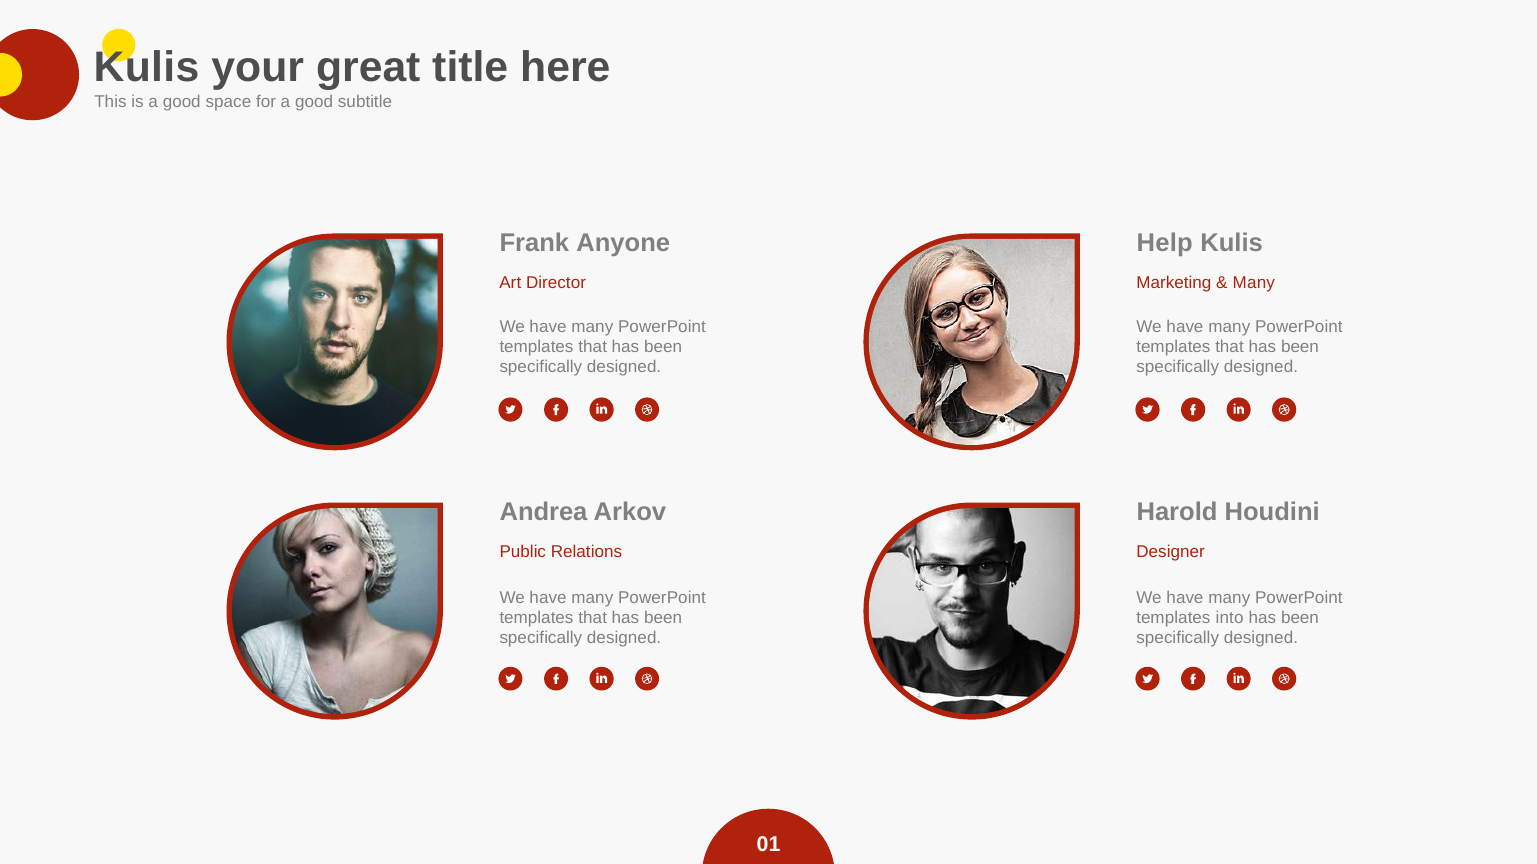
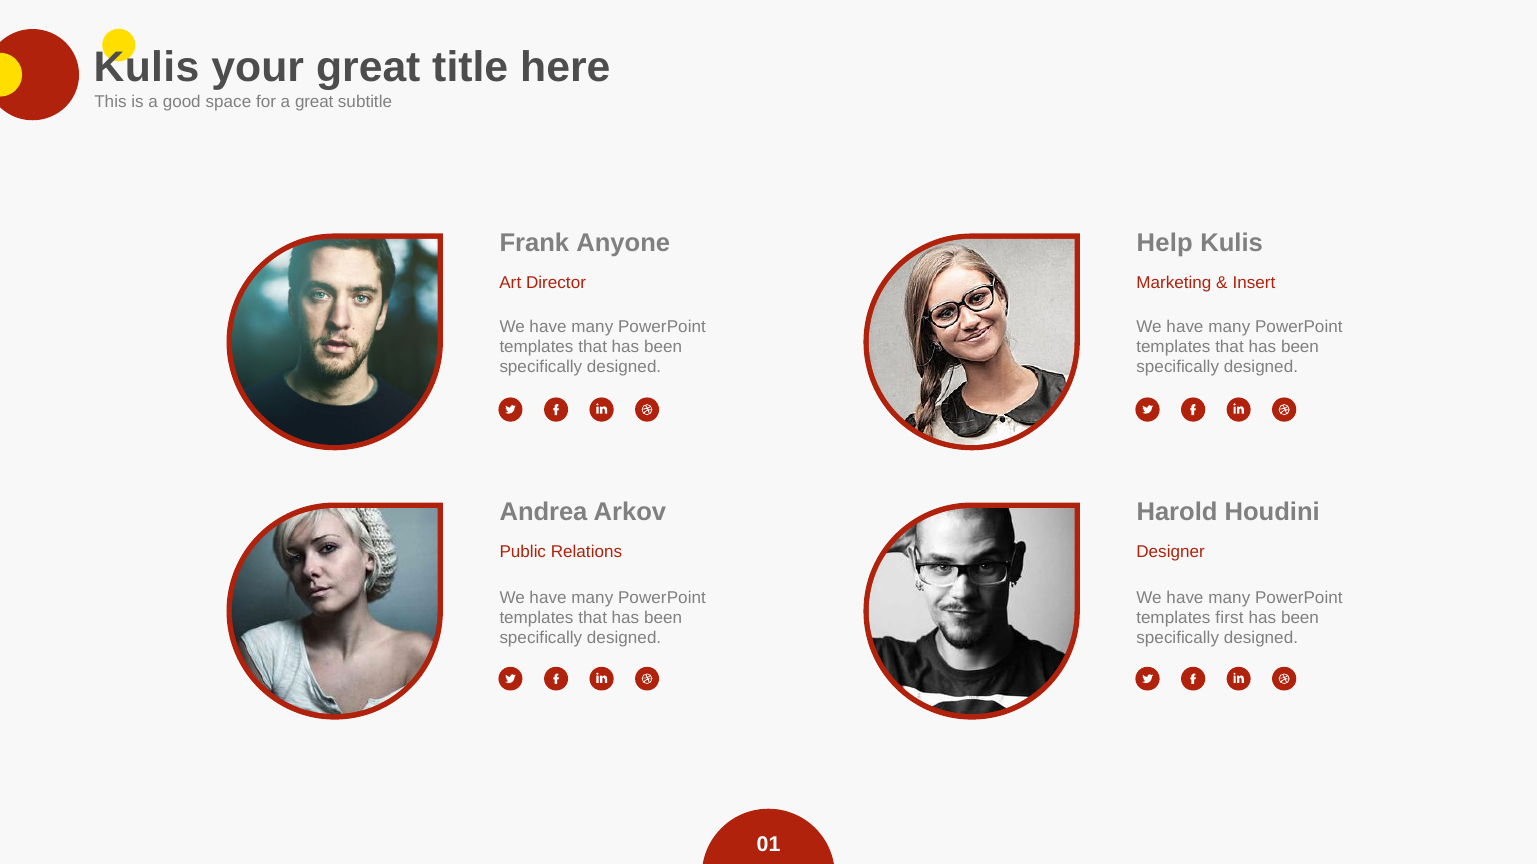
for a good: good -> great
Many at (1254, 283): Many -> Insert
into: into -> first
